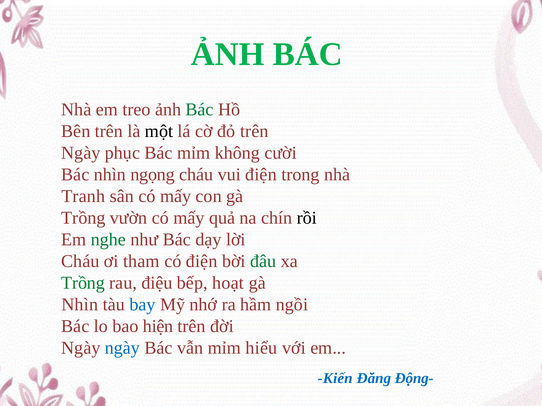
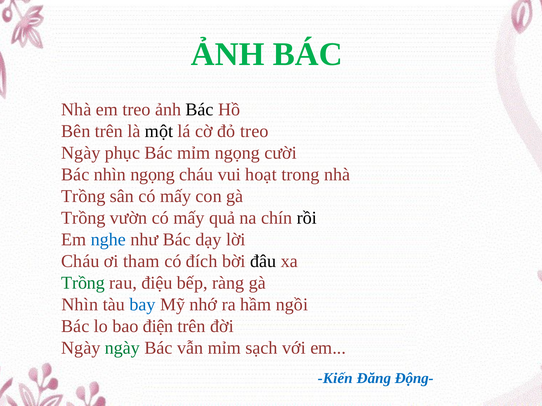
Bác at (200, 110) colour: green -> black
đỏ trên: trên -> treo
mỉm không: không -> ngọng
vui điện: điện -> hoạt
Tranh at (83, 196): Tranh -> Trồng
nghe colour: green -> blue
có điện: điện -> đích
đâu colour: green -> black
hoạt: hoạt -> ràng
hiện: hiện -> điện
ngày at (122, 348) colour: blue -> green
hiểu: hiểu -> sạch
